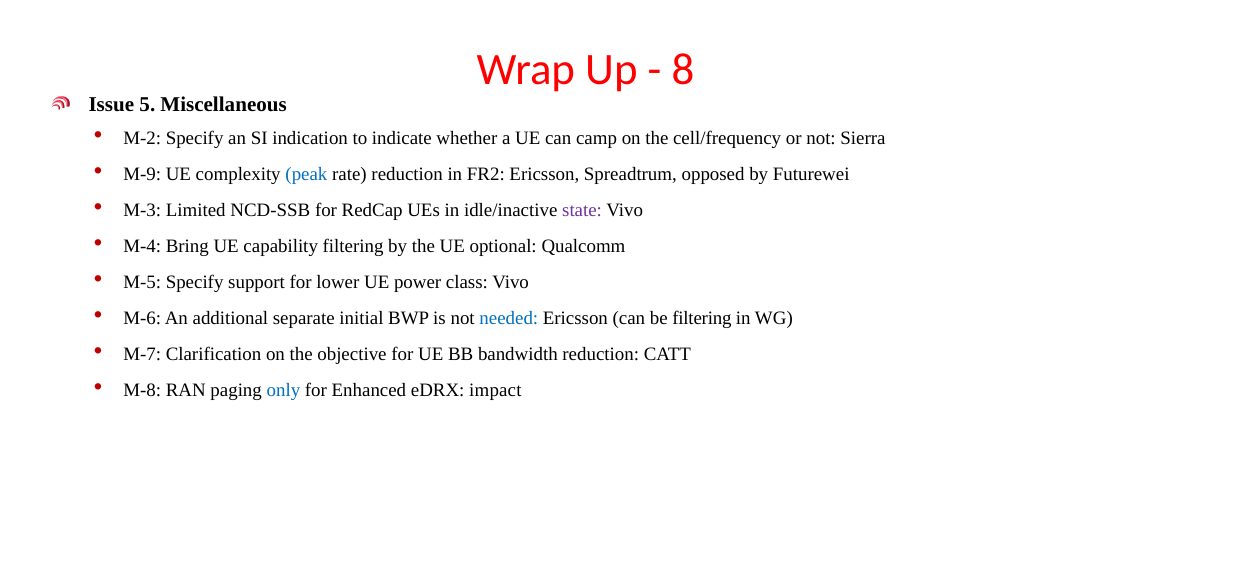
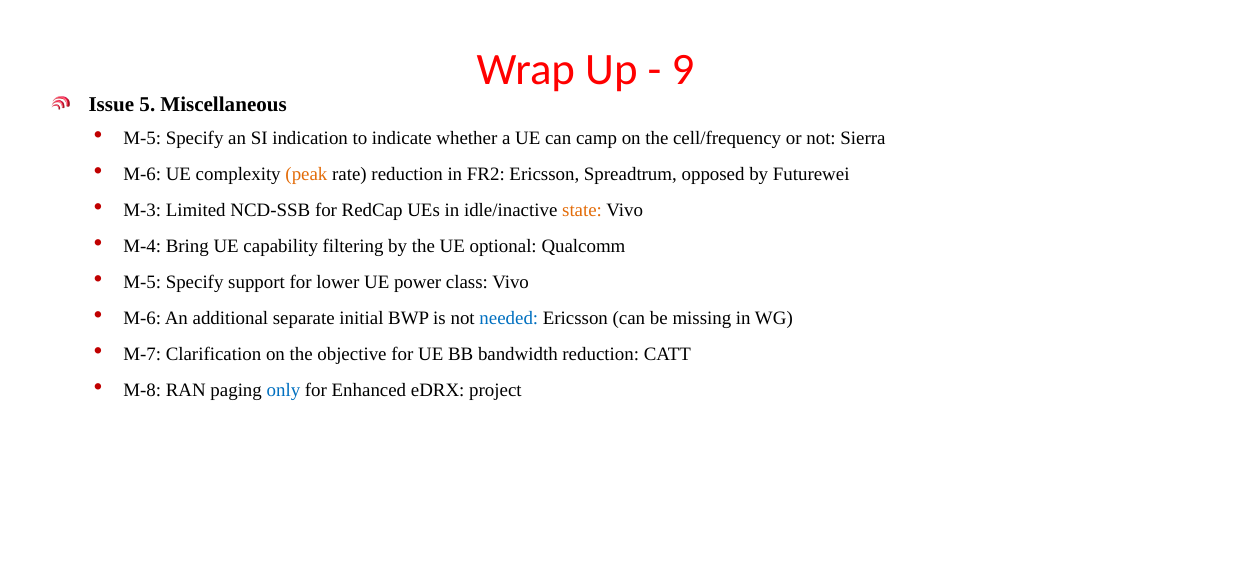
8: 8 -> 9
M-2 at (142, 138): M-2 -> M-5
M-9 at (142, 174): M-9 -> M-6
peak colour: blue -> orange
state colour: purple -> orange
be filtering: filtering -> missing
impact: impact -> project
